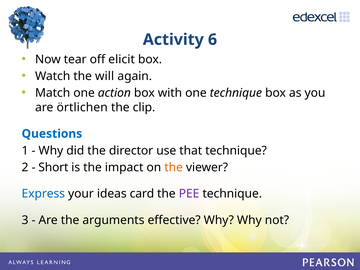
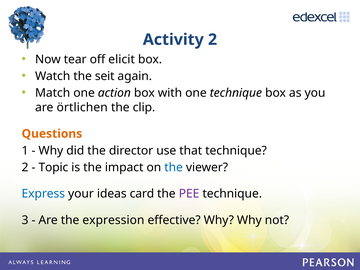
Activity 6: 6 -> 2
will: will -> seit
Questions colour: blue -> orange
Short: Short -> Topic
the at (174, 167) colour: orange -> blue
arguments: arguments -> expression
